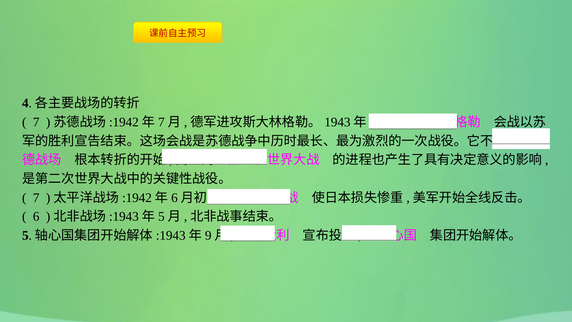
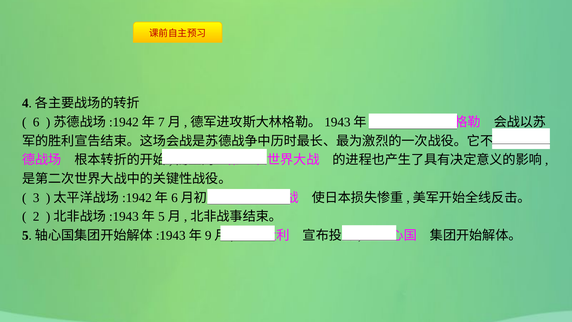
7 at (36, 122): 7 -> 6
7 at (36, 198): 7 -> 3
6: 6 -> 2
